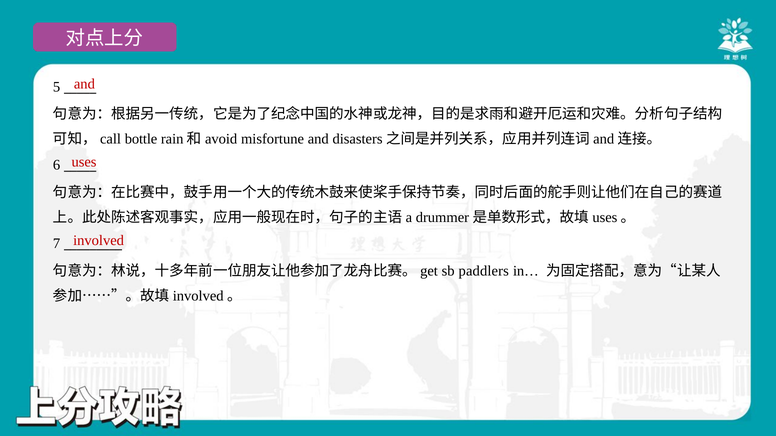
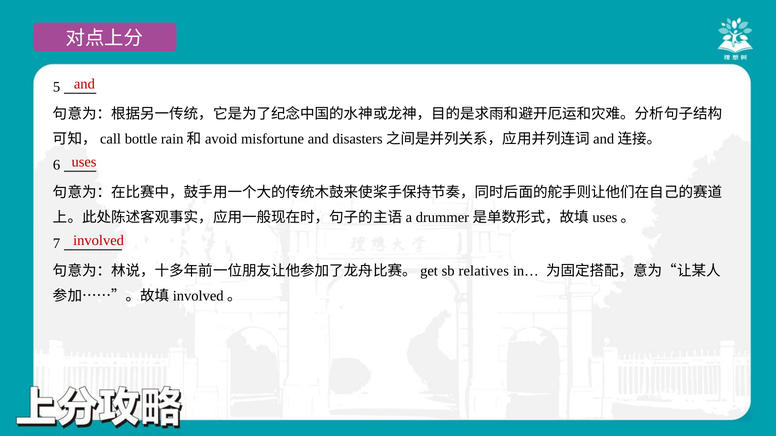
paddlers: paddlers -> relatives
